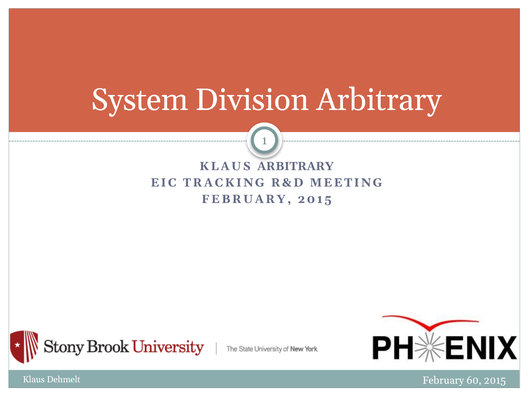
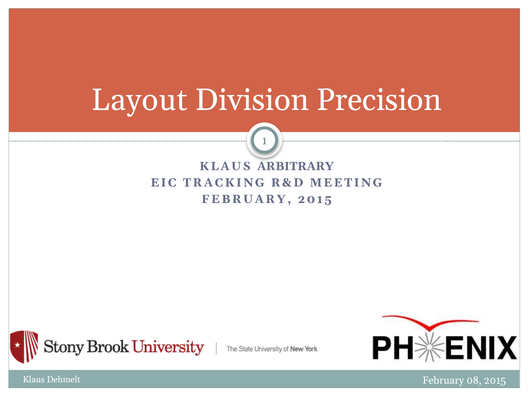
System: System -> Layout
Division Arbitrary: Arbitrary -> Precision
60: 60 -> 08
